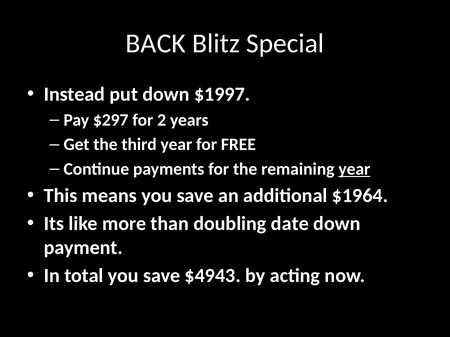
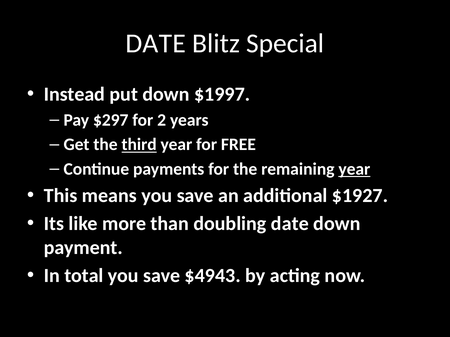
BACK at (156, 44): BACK -> DATE
third underline: none -> present
$1964: $1964 -> $1927
